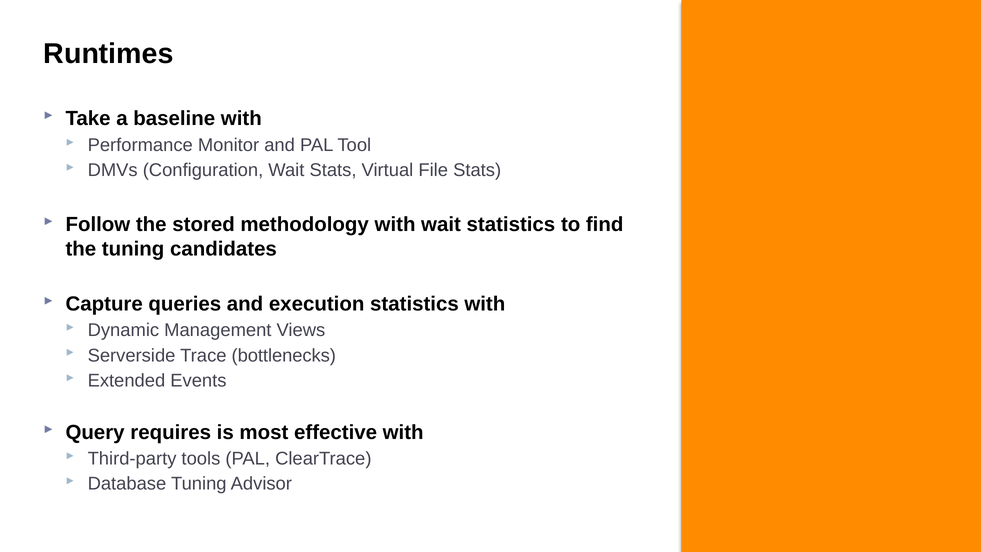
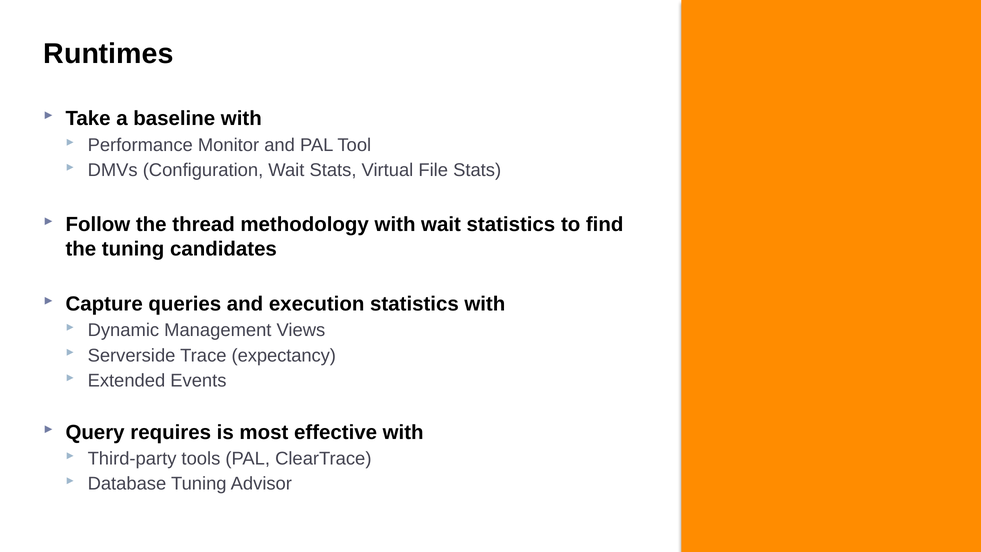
stored: stored -> thread
bottlenecks: bottlenecks -> expectancy
